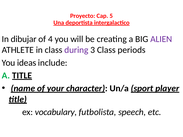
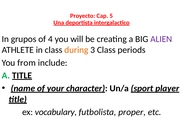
dibujar: dibujar -> grupos
during colour: purple -> orange
ideas: ideas -> from
speech: speech -> proper
